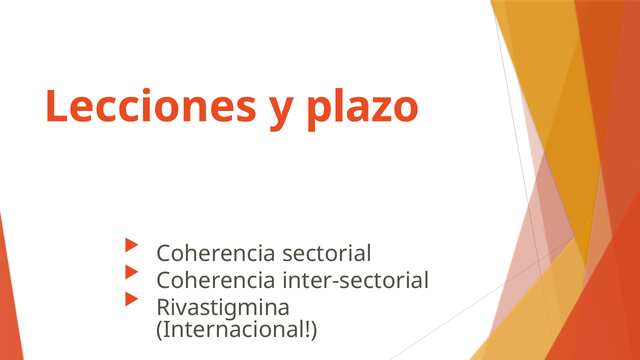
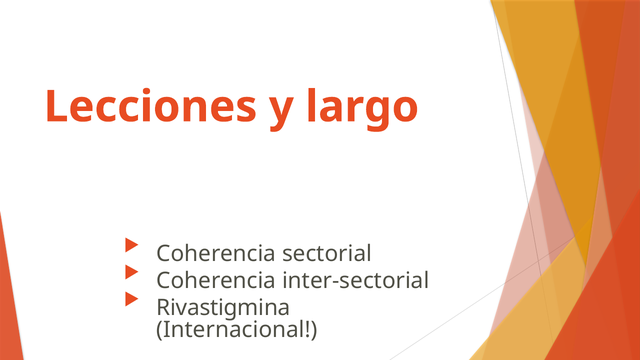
plazo: plazo -> largo
